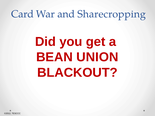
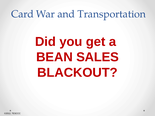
Sharecropping: Sharecropping -> Transportation
UNION: UNION -> SALES
